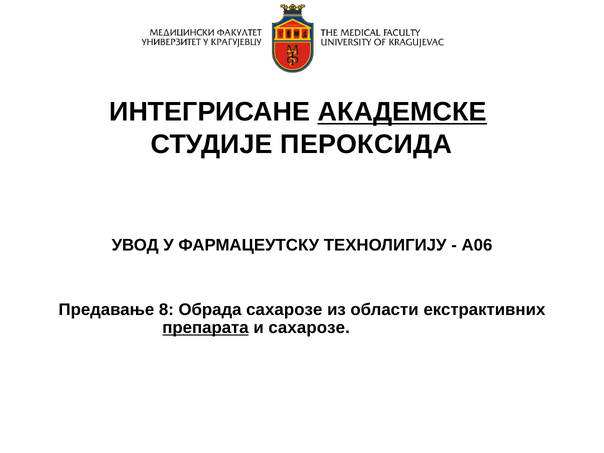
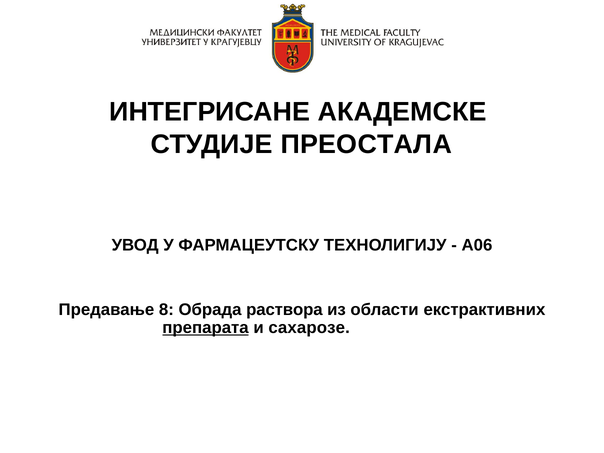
АКАДЕМСКЕ underline: present -> none
ПЕРОКСИДА: ПЕРОКСИДА -> ПРЕОСТАЛА
Oбрада сахарозе: сахарозе -> раствора
